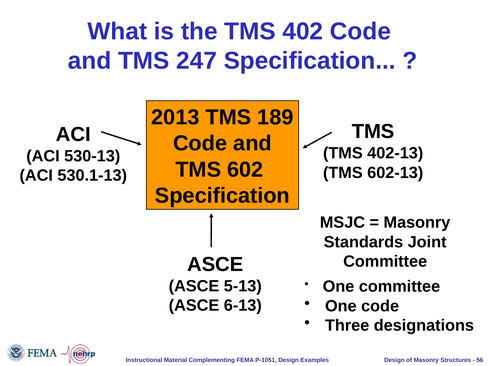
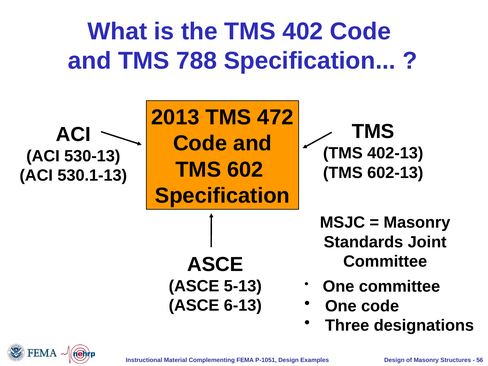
247: 247 -> 788
189: 189 -> 472
